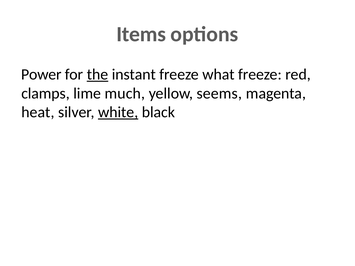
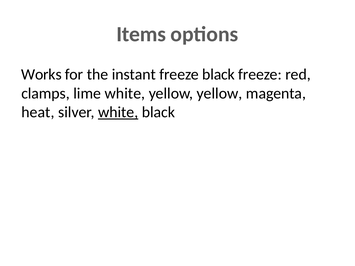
Power: Power -> Works
the underline: present -> none
freeze what: what -> black
lime much: much -> white
yellow seems: seems -> yellow
